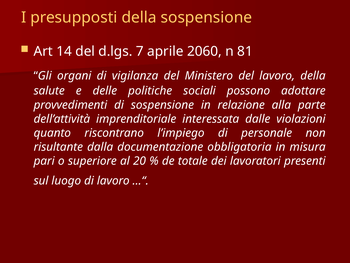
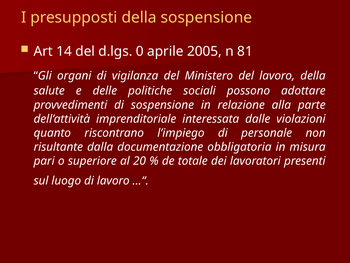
7: 7 -> 0
2060: 2060 -> 2005
